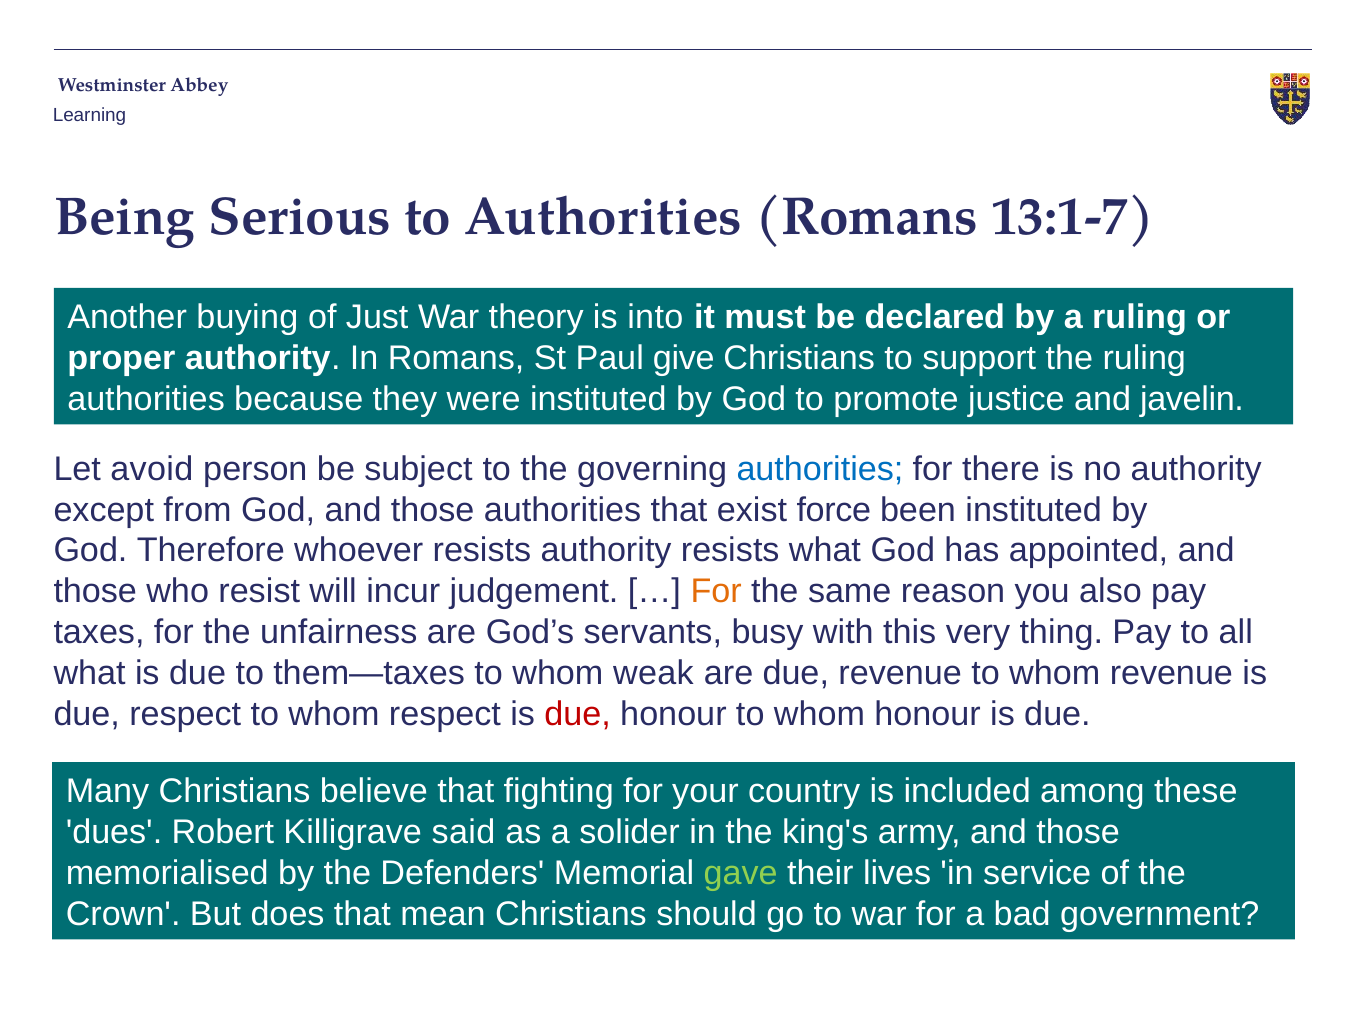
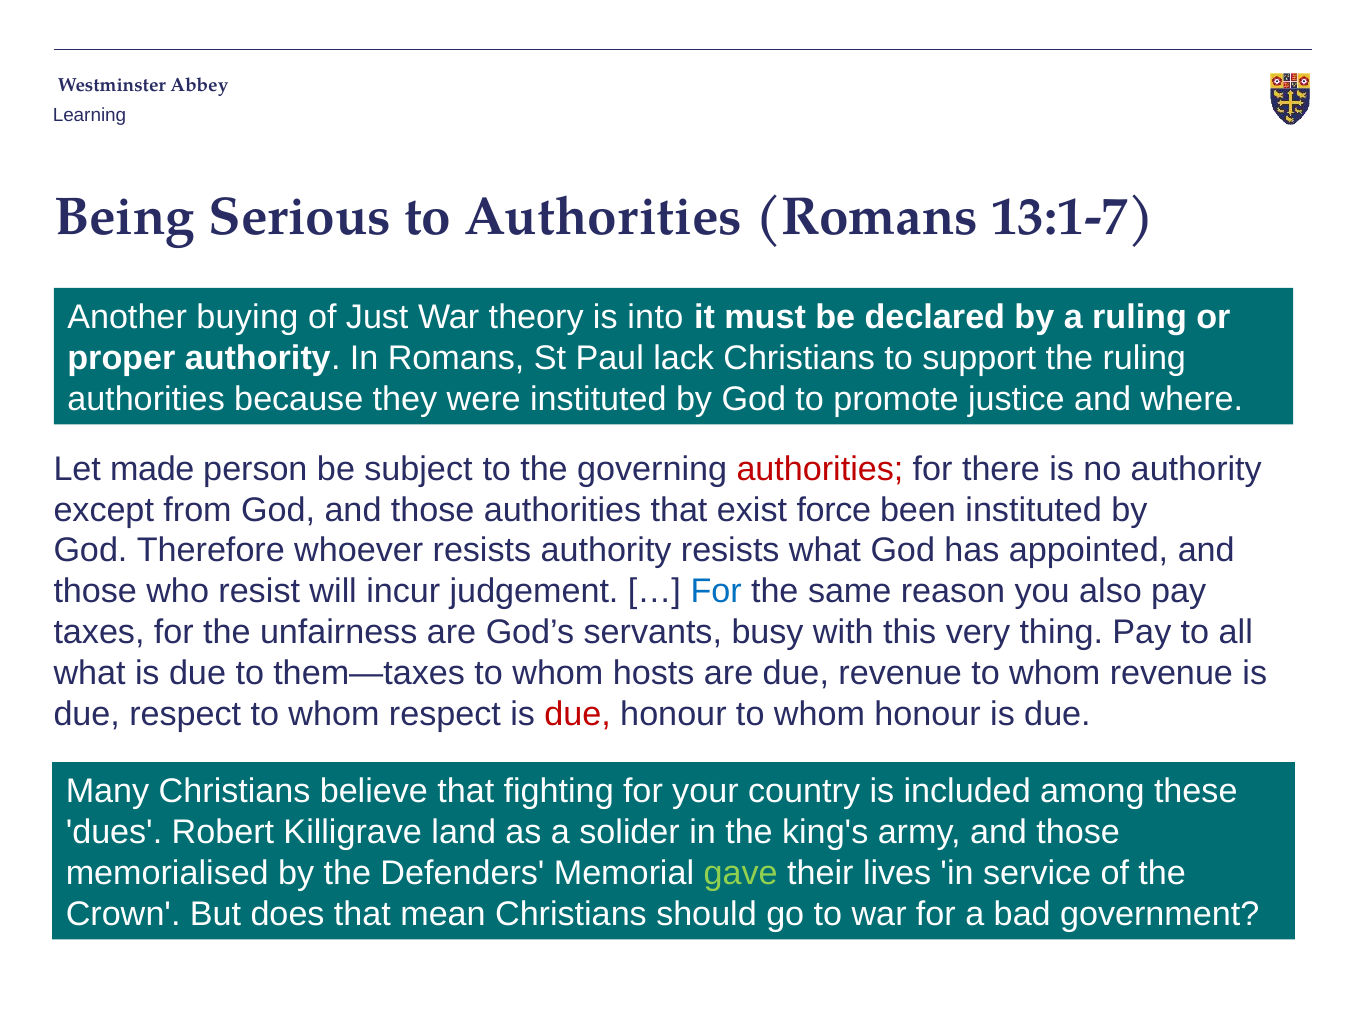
give: give -> lack
javelin: javelin -> where
avoid: avoid -> made
authorities at (820, 469) colour: blue -> red
For at (716, 592) colour: orange -> blue
weak: weak -> hosts
said: said -> land
